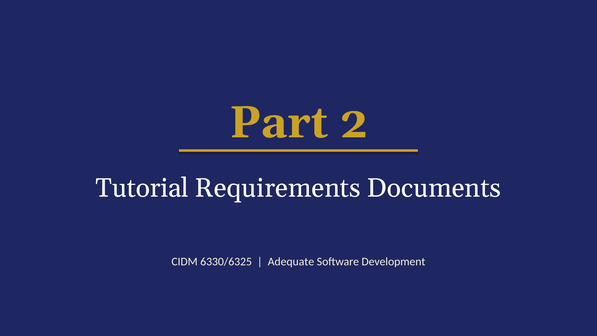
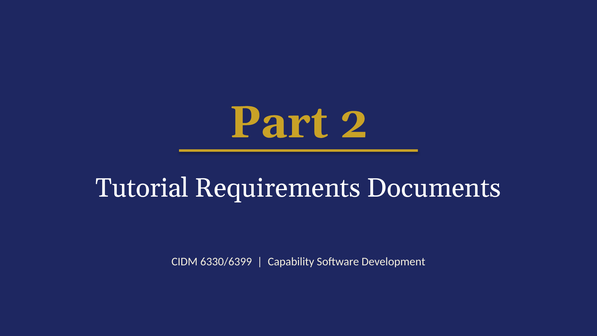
6330/6325: 6330/6325 -> 6330/6399
Adequate: Adequate -> Capability
